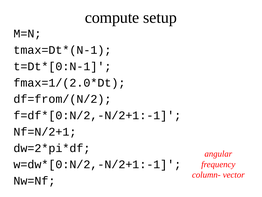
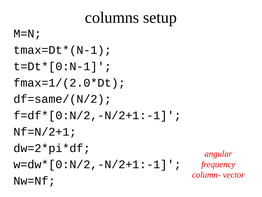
compute: compute -> columns
df=from/(N/2: df=from/(N/2 -> df=same/(N/2
